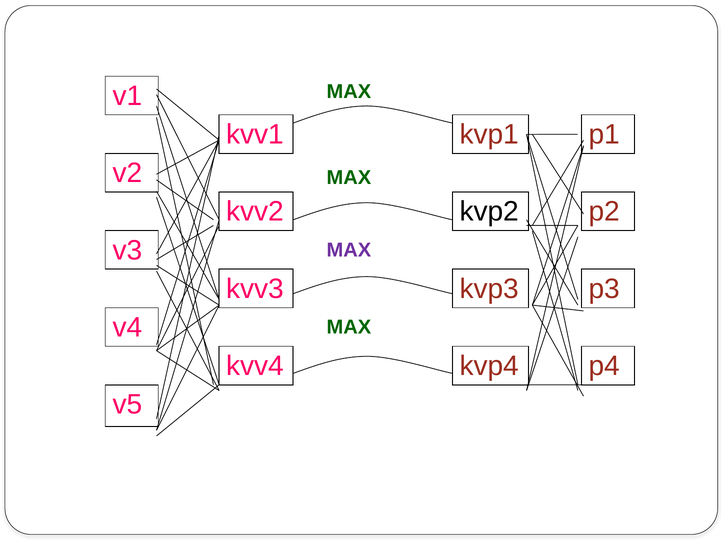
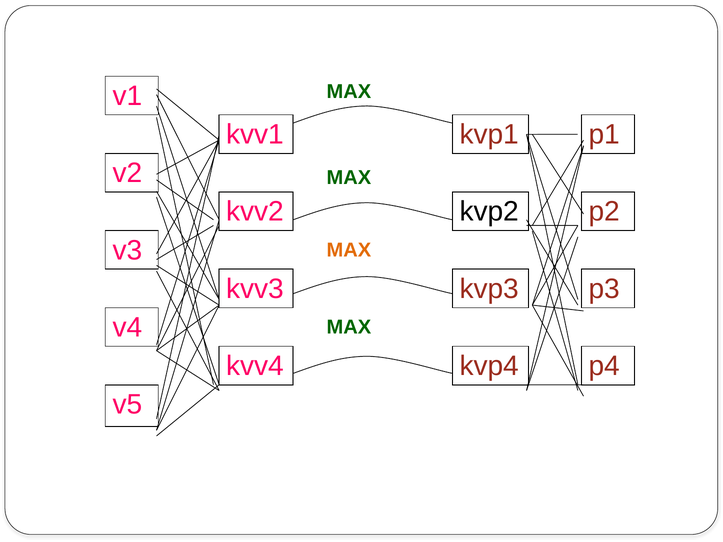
MAX at (349, 250) colour: purple -> orange
